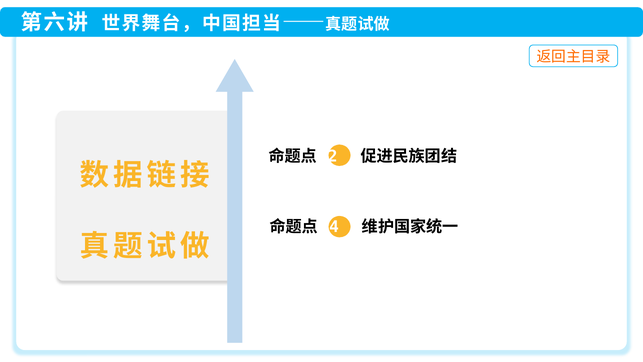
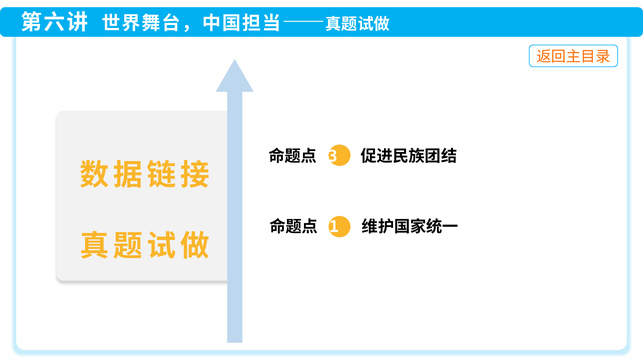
2: 2 -> 3
4: 4 -> 1
